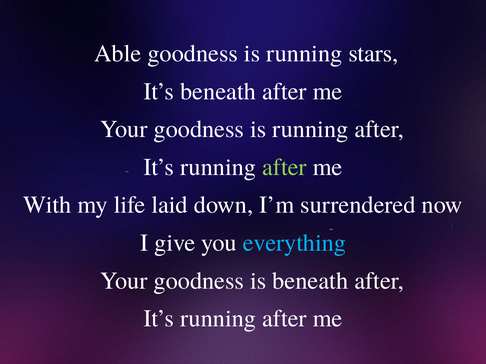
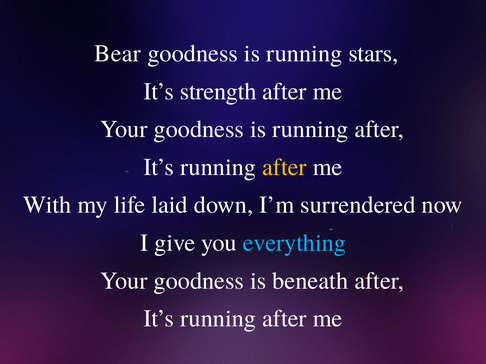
Able: Able -> Bear
It’s beneath: beneath -> strength
after at (284, 167) colour: light green -> yellow
